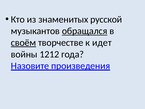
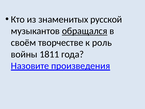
своём underline: present -> none
идет: идет -> роль
1212: 1212 -> 1811
